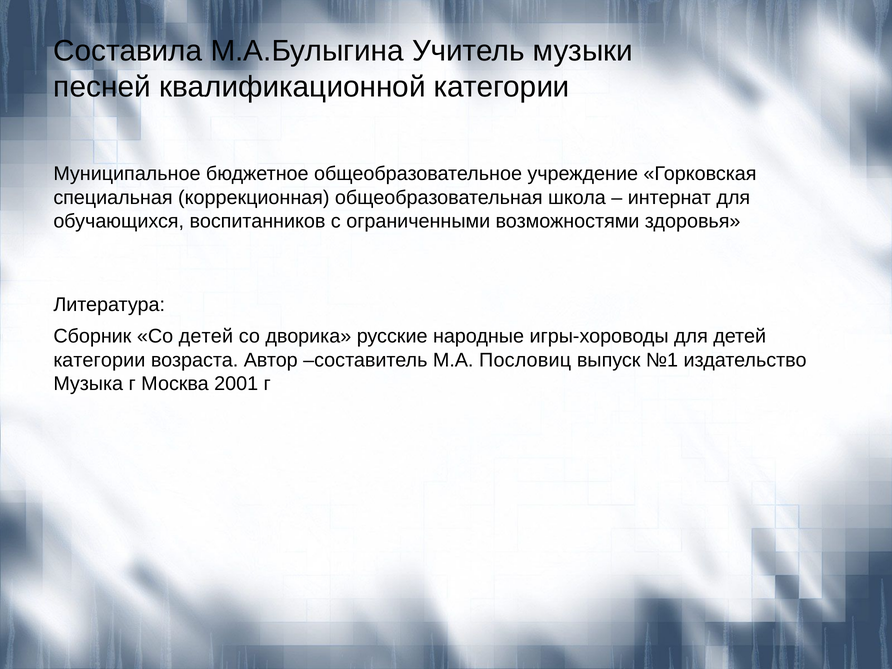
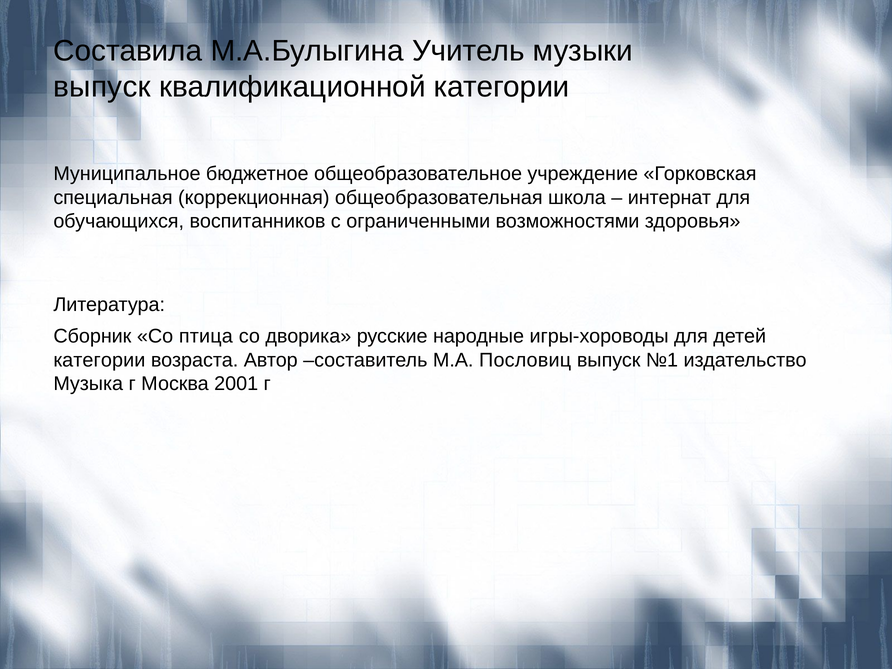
песней at (102, 87): песней -> выпуск
Со детей: детей -> птица
